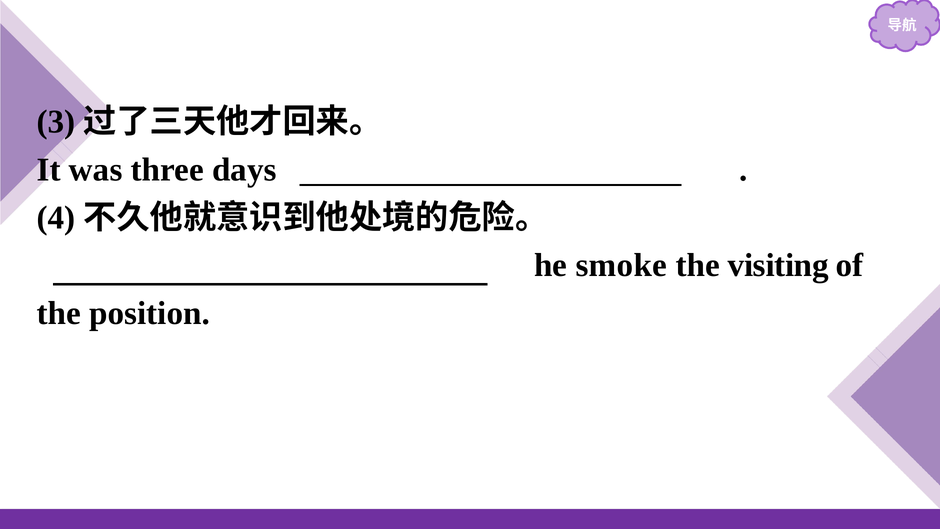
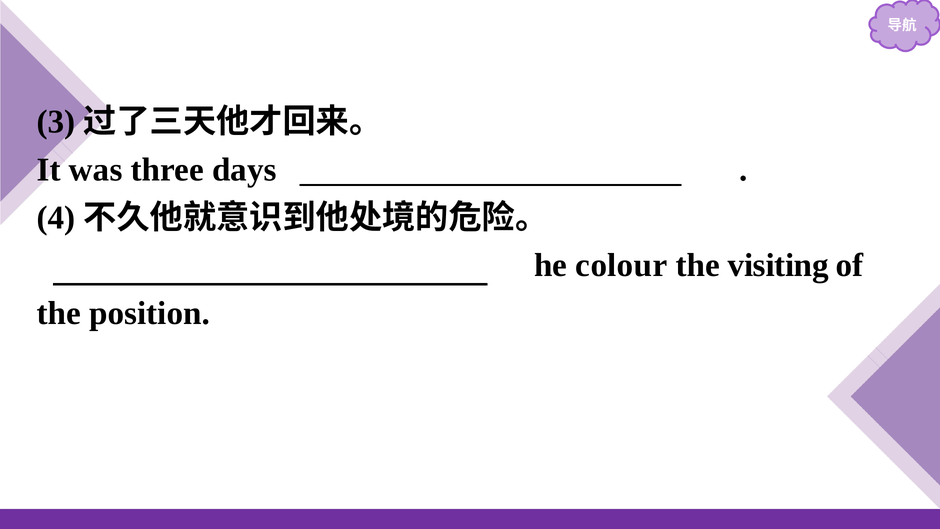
smoke: smoke -> colour
